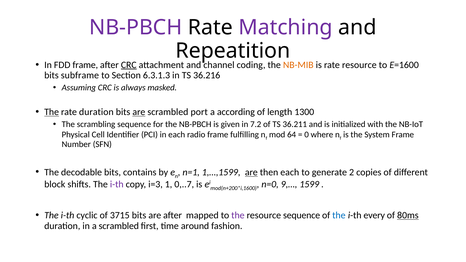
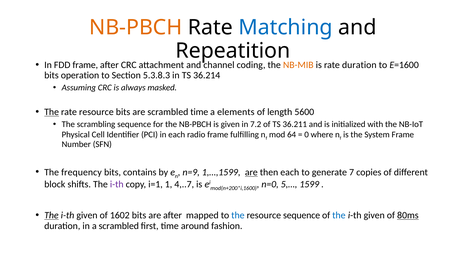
NB-PBCH at (136, 28) colour: purple -> orange
Matching colour: purple -> blue
CRC at (129, 65) underline: present -> none
rate resource: resource -> duration
subframe: subframe -> operation
6.3.1.3: 6.3.1.3 -> 5.3.8.3
36.216: 36.216 -> 36.214
rate duration: duration -> resource
are at (139, 112) underline: present -> none
scrambled port: port -> time
according: according -> elements
1300: 1300 -> 5600
decodable: decodable -> frequency
n=1: n=1 -> n=9
2: 2 -> 7
i=3: i=3 -> i=1
0,..7: 0,..7 -> 4,..7
9,…: 9,… -> 5,…
The at (51, 215) underline: none -> present
cyclic at (87, 215): cyclic -> given
3715: 3715 -> 1602
the at (238, 215) colour: purple -> blue
every at (374, 215): every -> given
